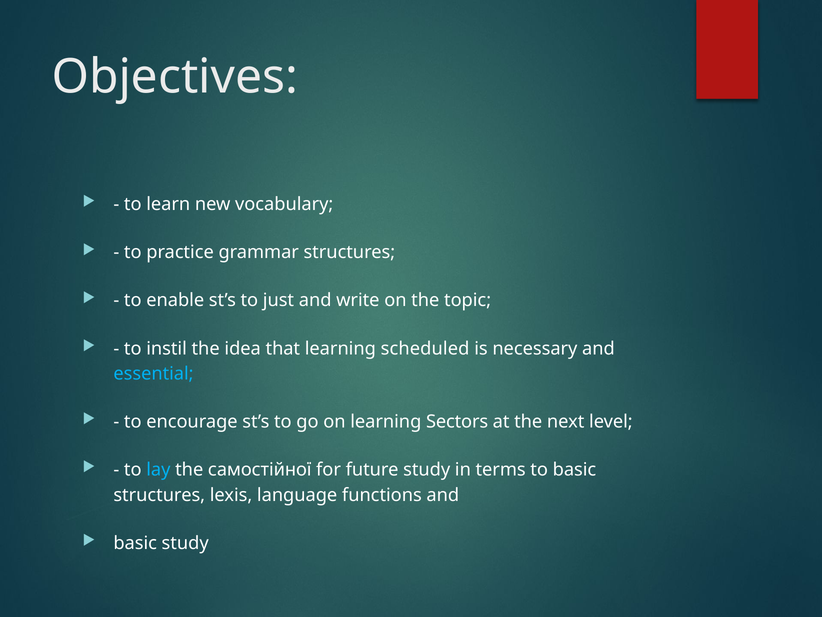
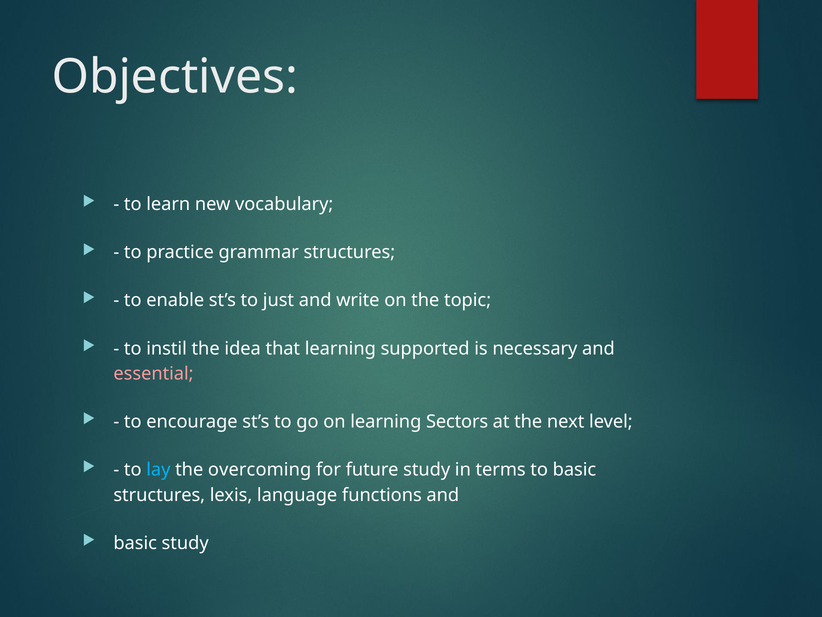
scheduled: scheduled -> supported
essential colour: light blue -> pink
самостійної: самостійної -> overcoming
